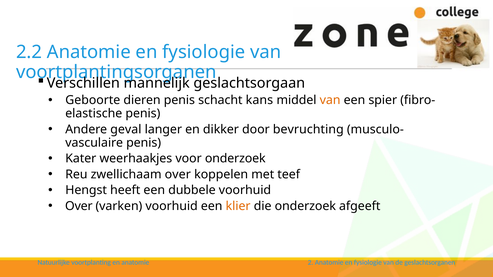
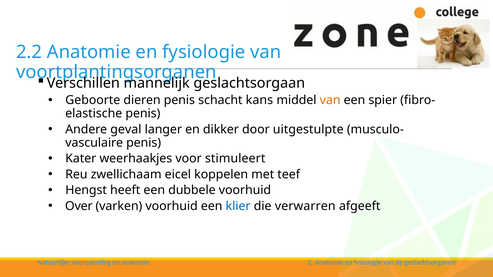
bevruchting: bevruchting -> uitgestulpte
voor onderzoek: onderzoek -> stimuleert
zwellichaam over: over -> eicel
klier colour: orange -> blue
die onderzoek: onderzoek -> verwarren
